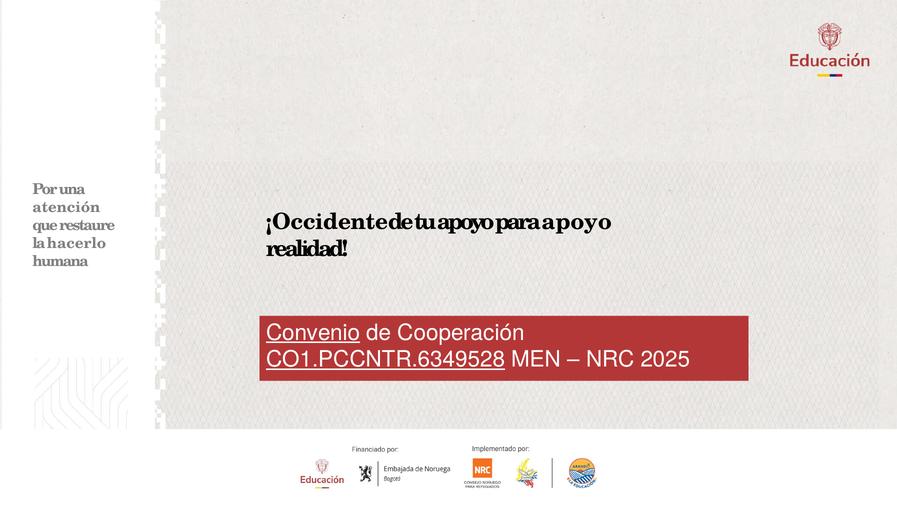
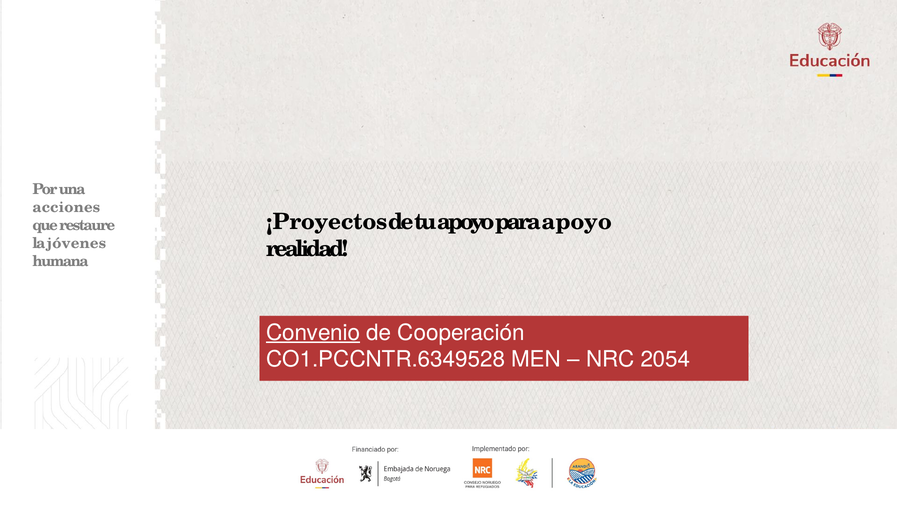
atención: atención -> acciones
¡Occidente: ¡Occidente -> ¡Proyectos
hacerlo: hacerlo -> jóvenes
CO1.PCCNTR.6349528 underline: present -> none
2025: 2025 -> 2054
